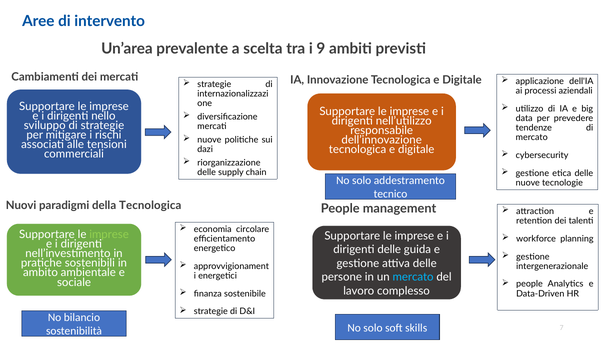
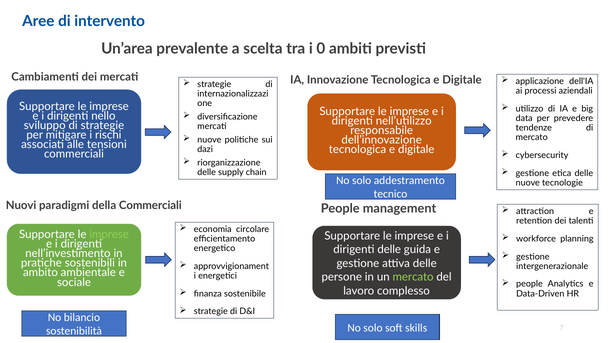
9: 9 -> 0
della Tecnologica: Tecnologica -> Commerciali
mercato at (413, 277) colour: light blue -> light green
